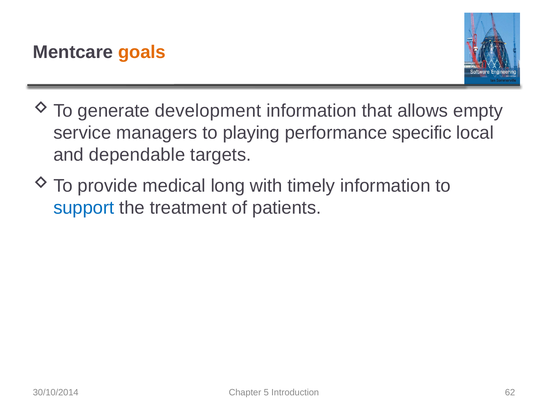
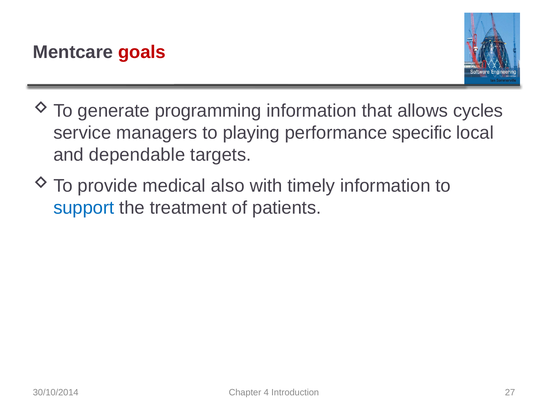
goals colour: orange -> red
development: development -> programming
empty: empty -> cycles
long: long -> also
5: 5 -> 4
62: 62 -> 27
